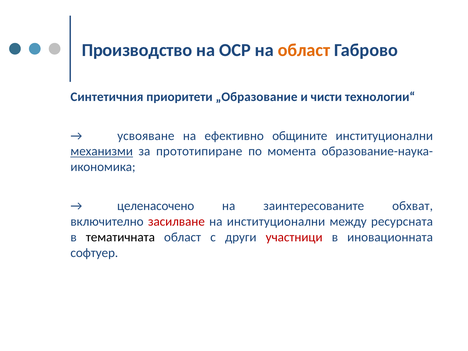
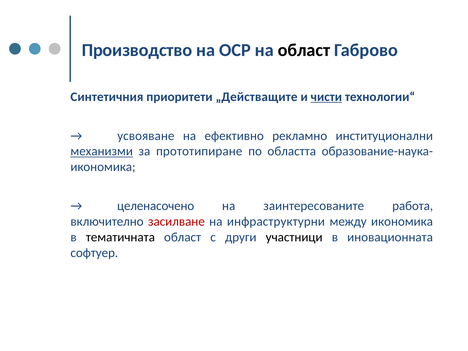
област at (304, 50) colour: orange -> black
„Образование: „Образование -> „Действащите
чисти underline: none -> present
общините: общините -> рекламно
момента: момента -> областта
обхват: обхват -> работа
на институционални: институционални -> инфраструктурни
между ресурсната: ресурсната -> икономика
участници colour: red -> black
